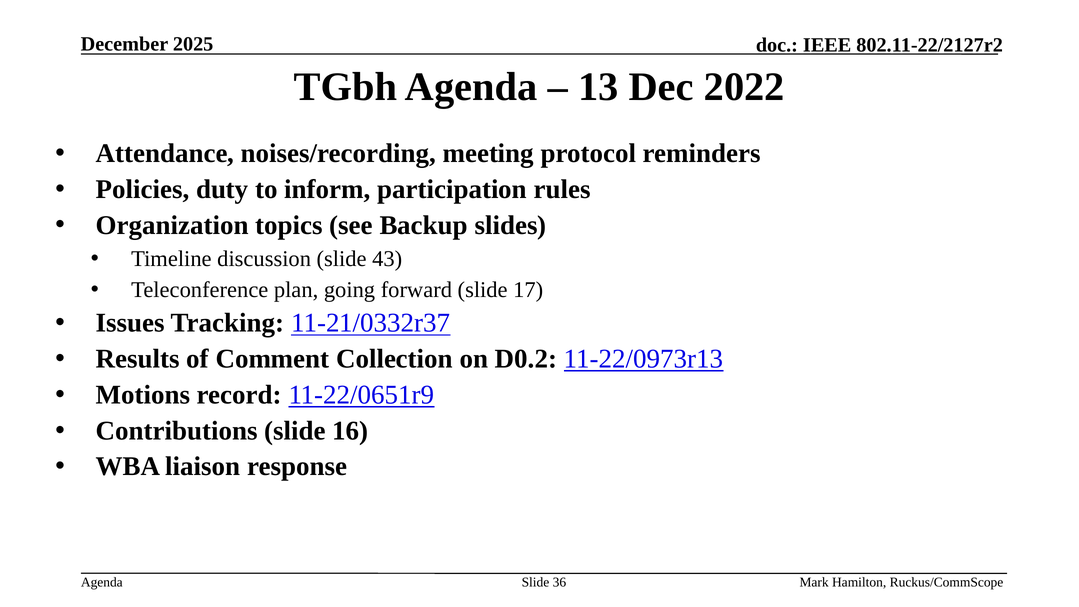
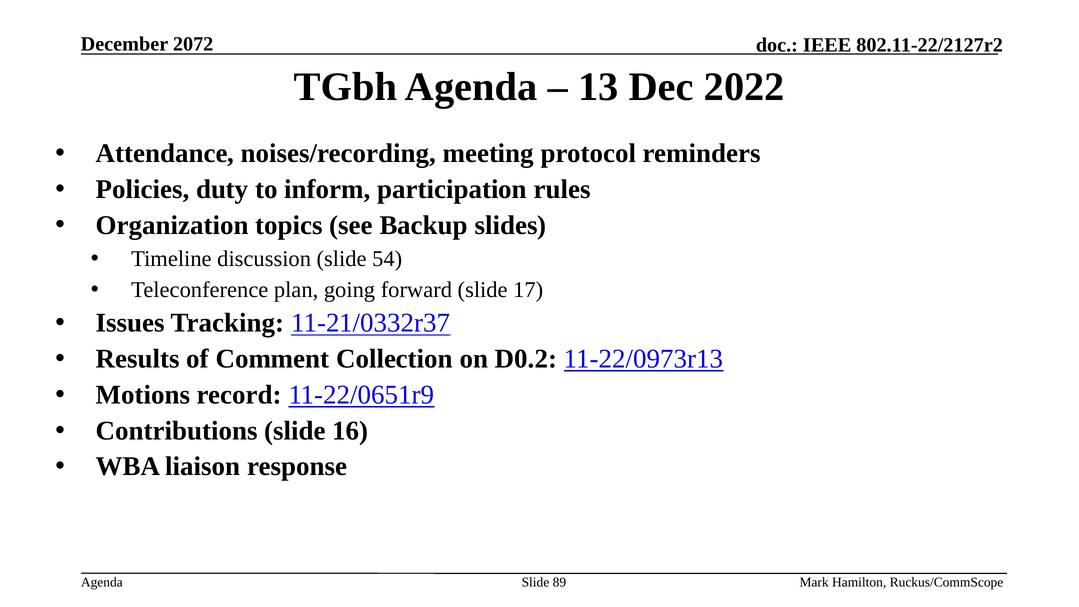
2025: 2025 -> 2072
43: 43 -> 54
36: 36 -> 89
